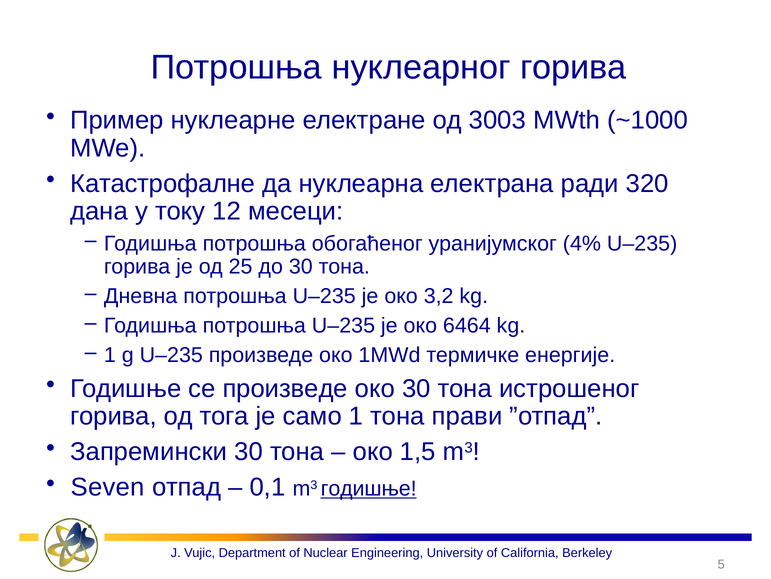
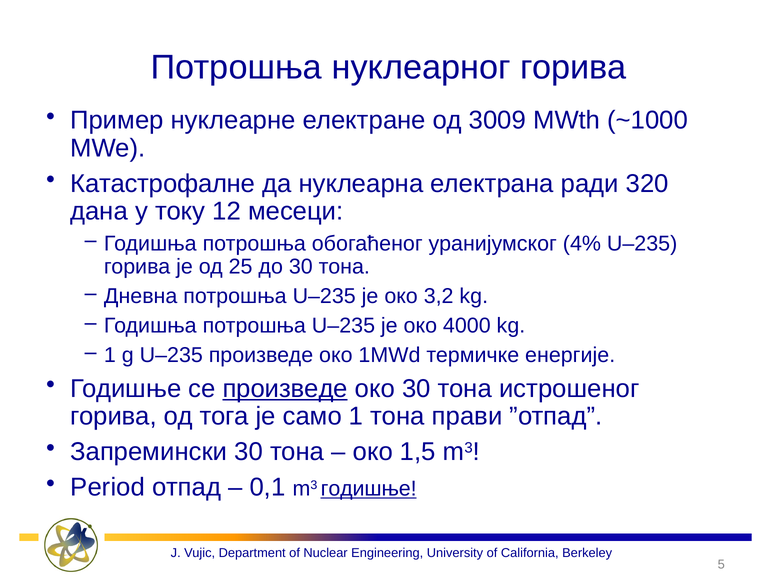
3003: 3003 -> 3009
6464: 6464 -> 4000
произведе at (285, 388) underline: none -> present
Seven: Seven -> Period
